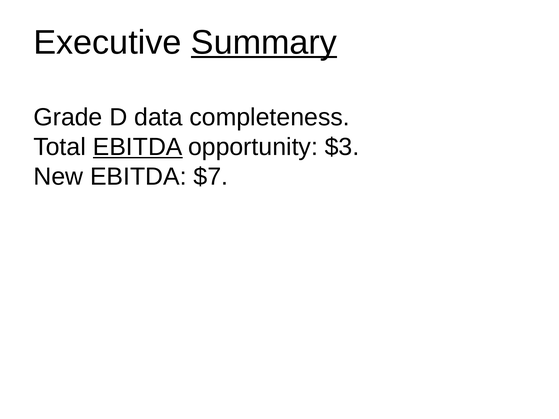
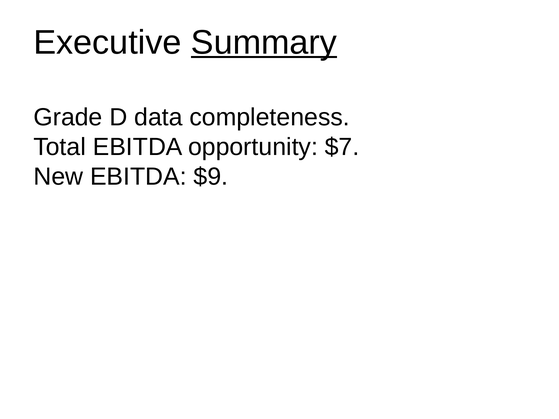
EBITDA at (138, 147) underline: present -> none
$3: $3 -> $7
$7: $7 -> $9
